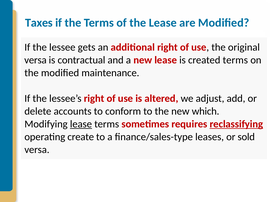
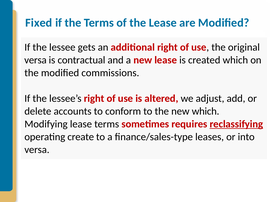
Taxes: Taxes -> Fixed
created terms: terms -> which
maintenance: maintenance -> commissions
lease at (81, 124) underline: present -> none
sold: sold -> into
